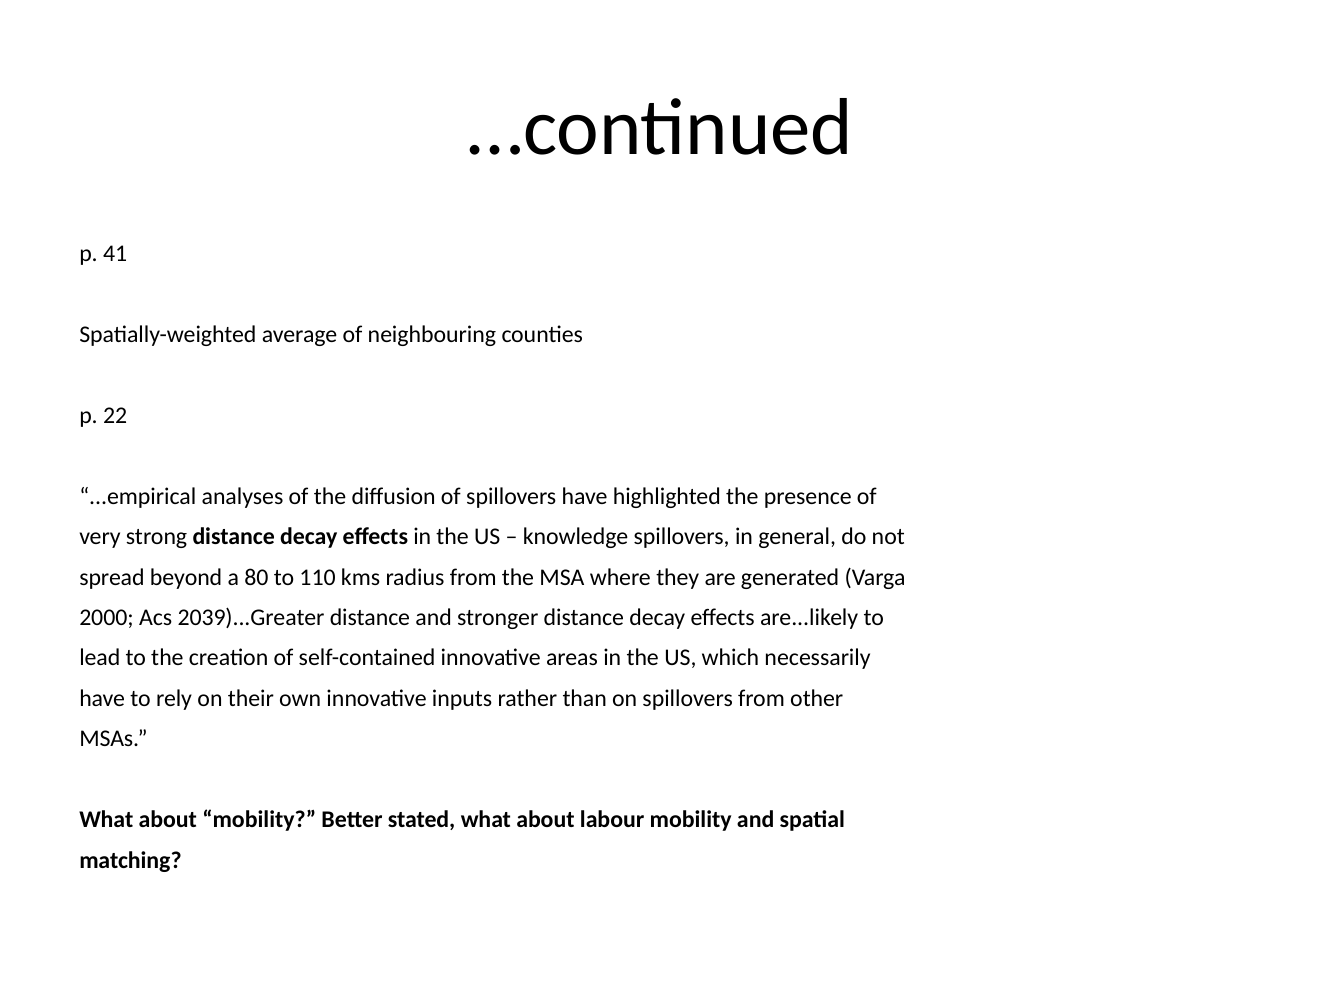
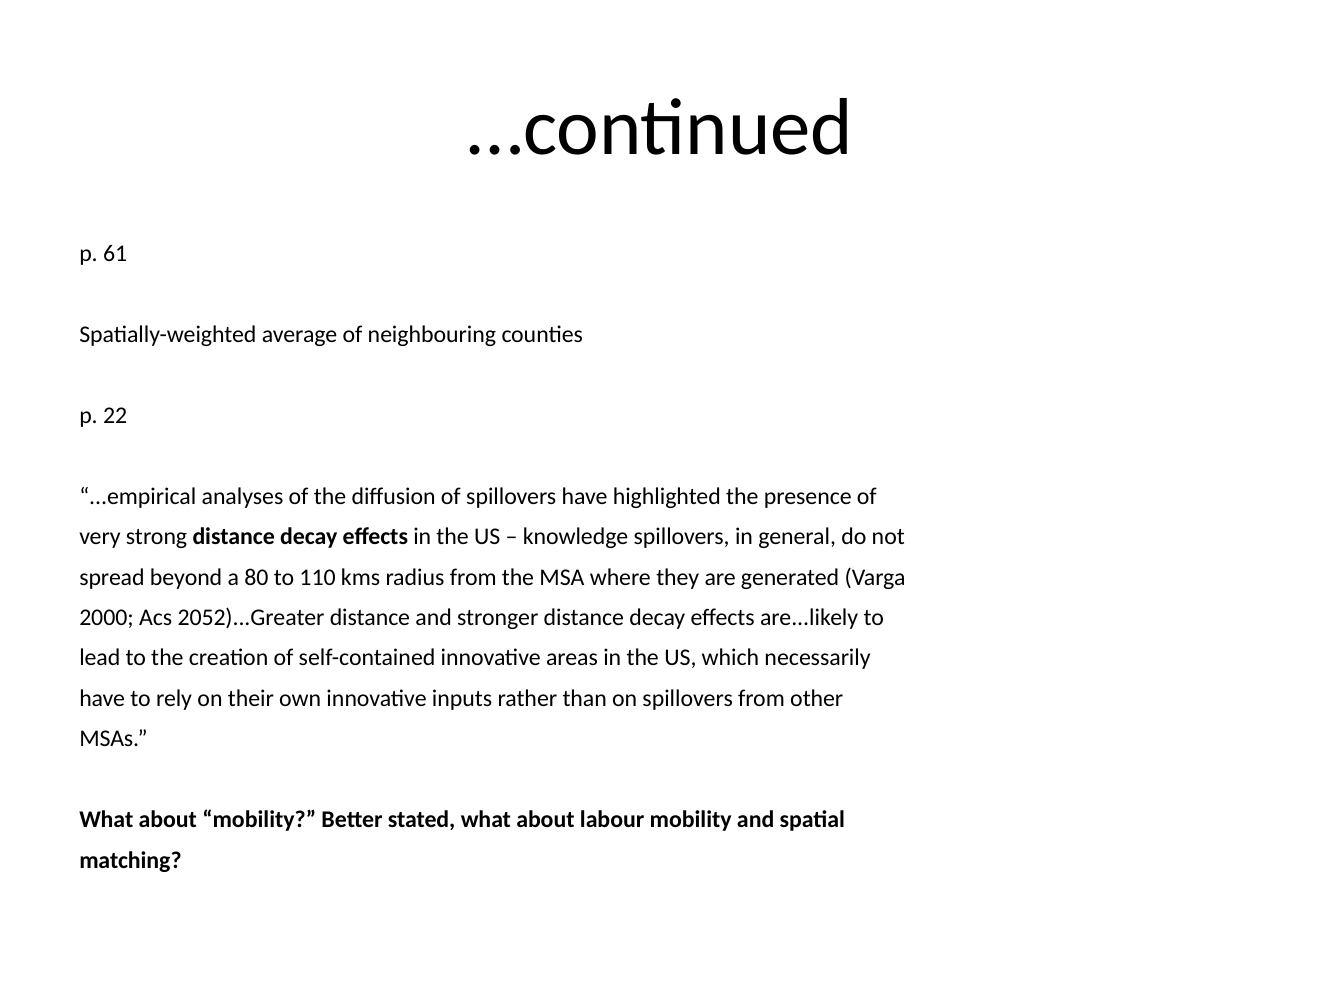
41: 41 -> 61
2039)...Greater: 2039)...Greater -> 2052)...Greater
